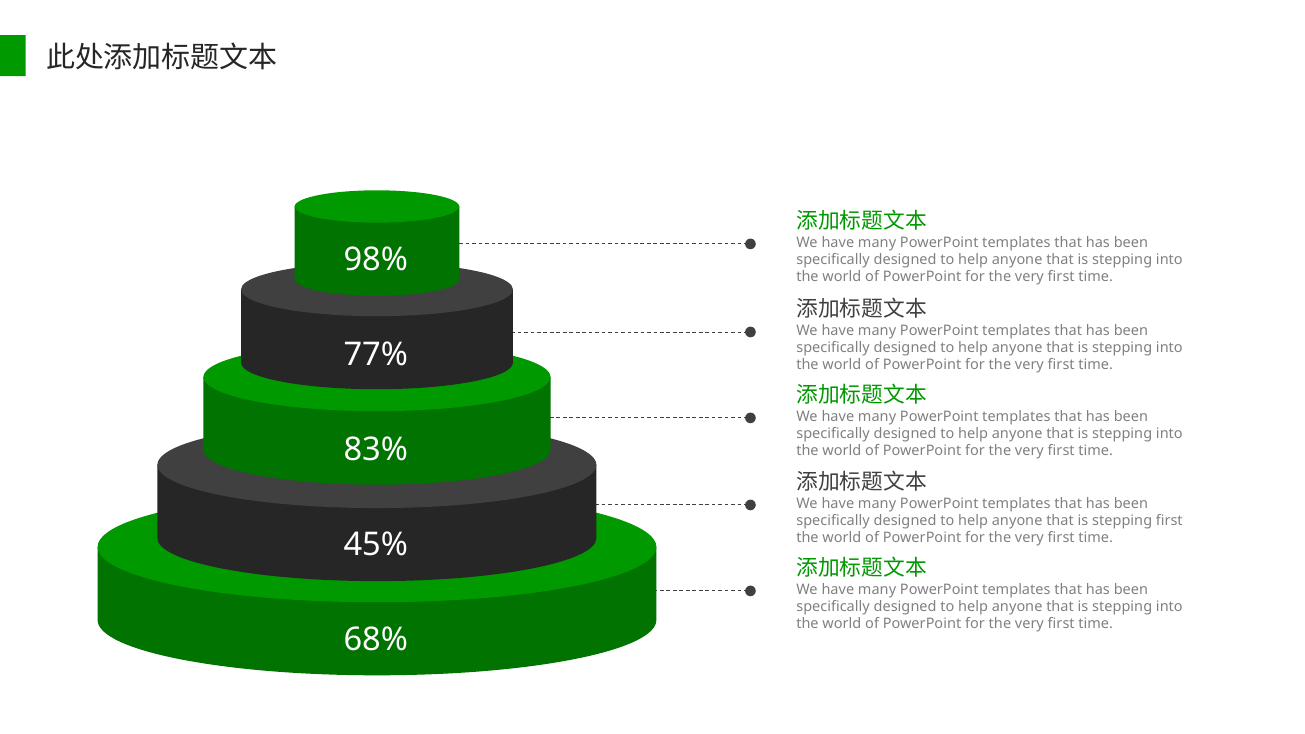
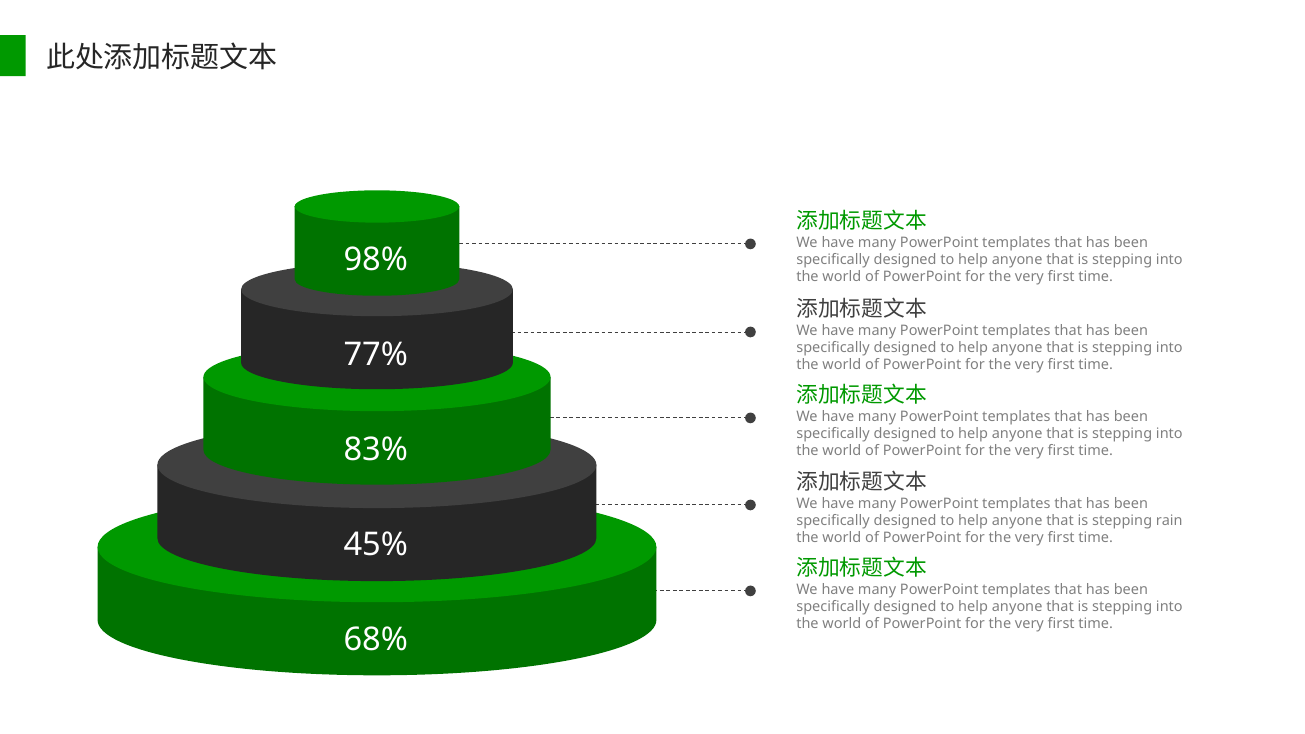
stepping first: first -> rain
